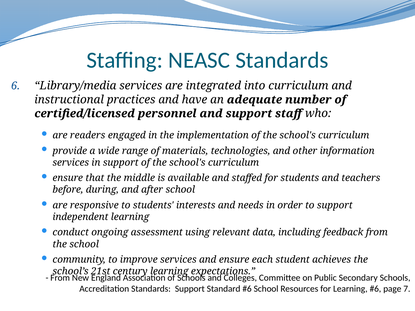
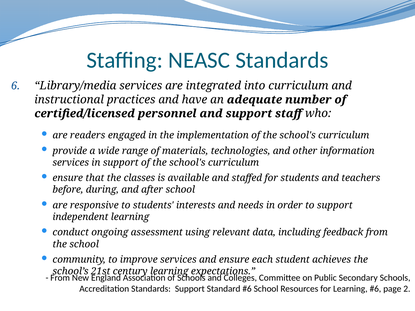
middle: middle -> classes
7: 7 -> 2
